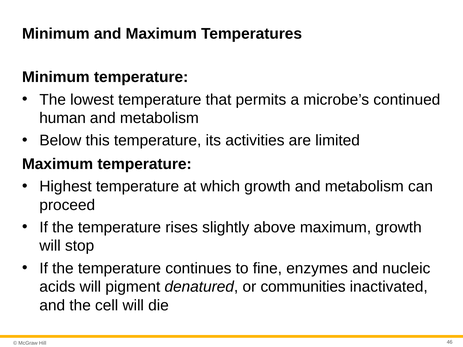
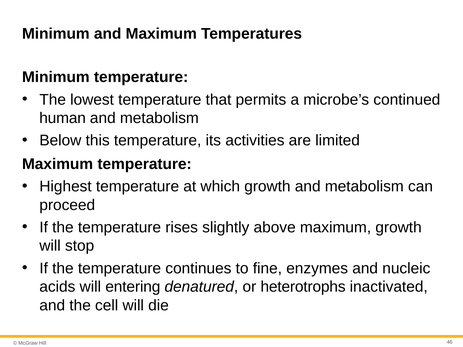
pigment: pigment -> entering
communities: communities -> heterotrophs
